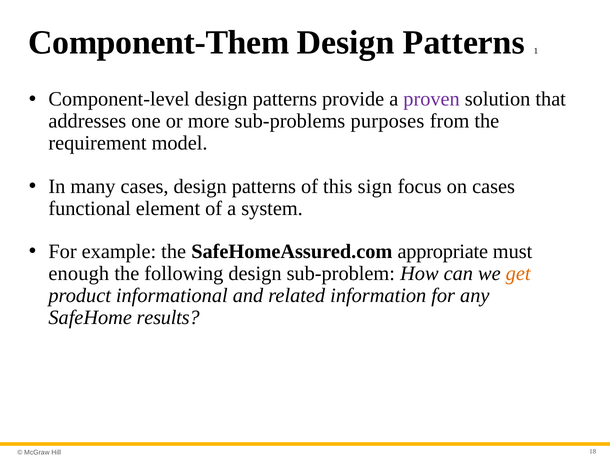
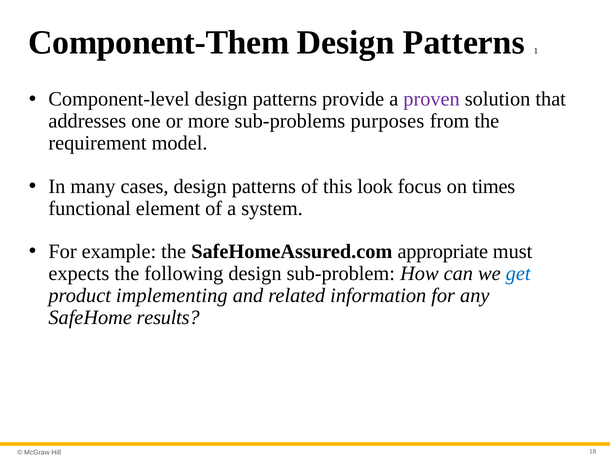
sign: sign -> look
on cases: cases -> times
enough: enough -> expects
get colour: orange -> blue
informational: informational -> implementing
